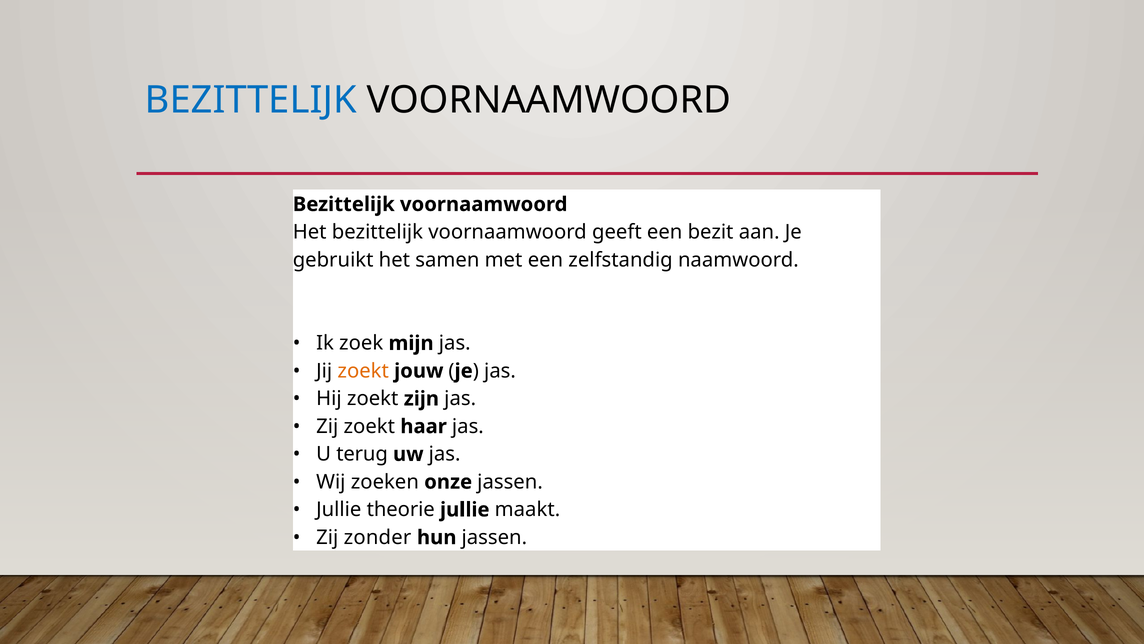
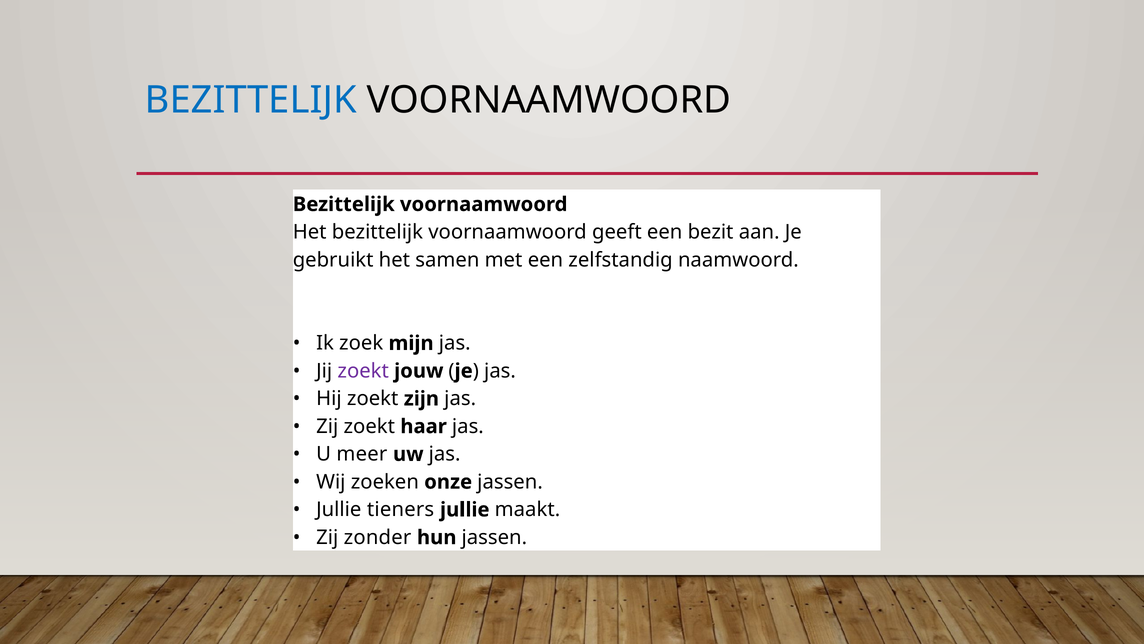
zoekt at (363, 371) colour: orange -> purple
terug: terug -> meer
theorie: theorie -> tieners
